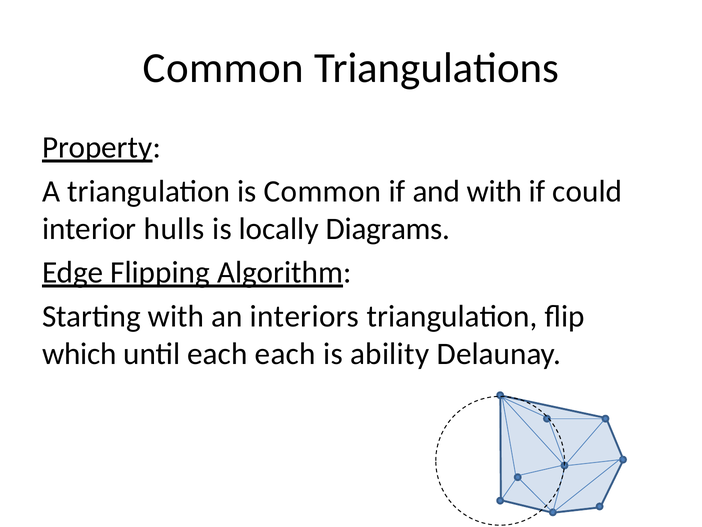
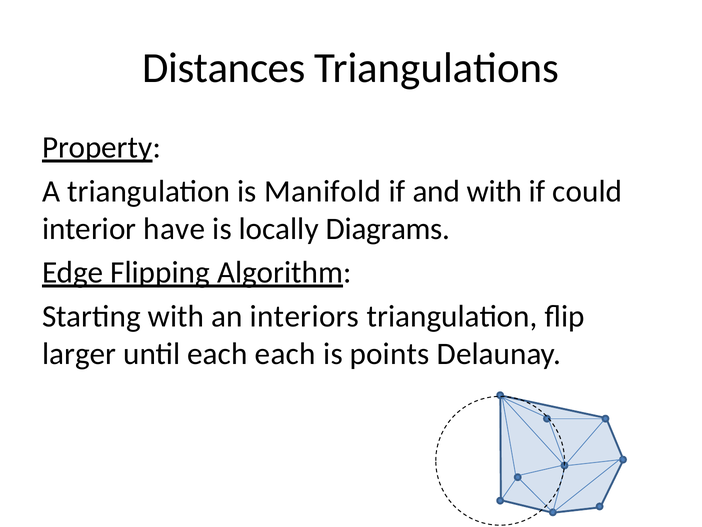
Common at (223, 68): Common -> Distances
is Common: Common -> Manifold
hulls: hulls -> have
which: which -> larger
ability: ability -> points
